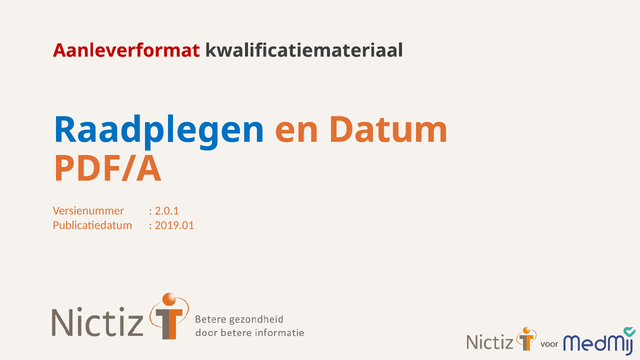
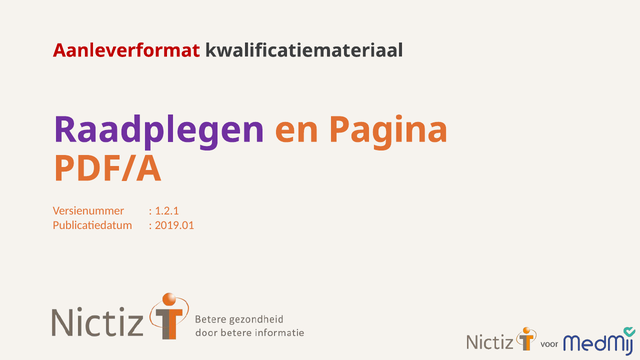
Raadplegen colour: blue -> purple
Datum: Datum -> Pagina
2.0.1: 2.0.1 -> 1.2.1
